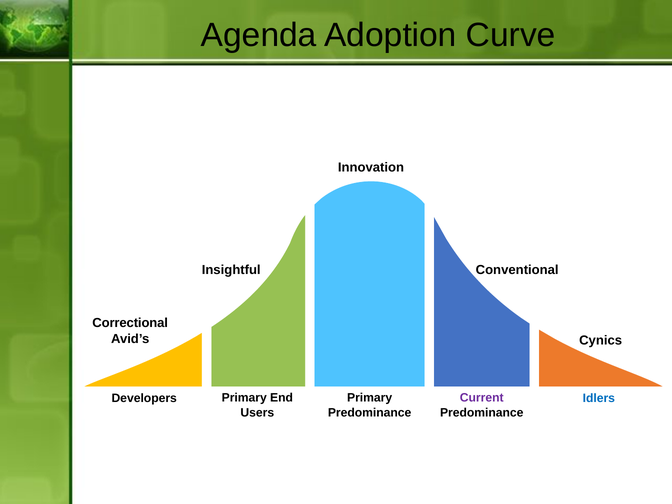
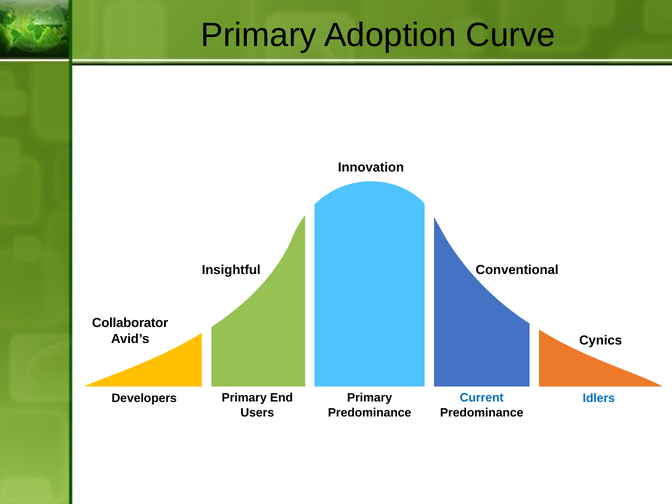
Agenda at (259, 35): Agenda -> Primary
Correctional: Correctional -> Collaborator
Current colour: purple -> blue
